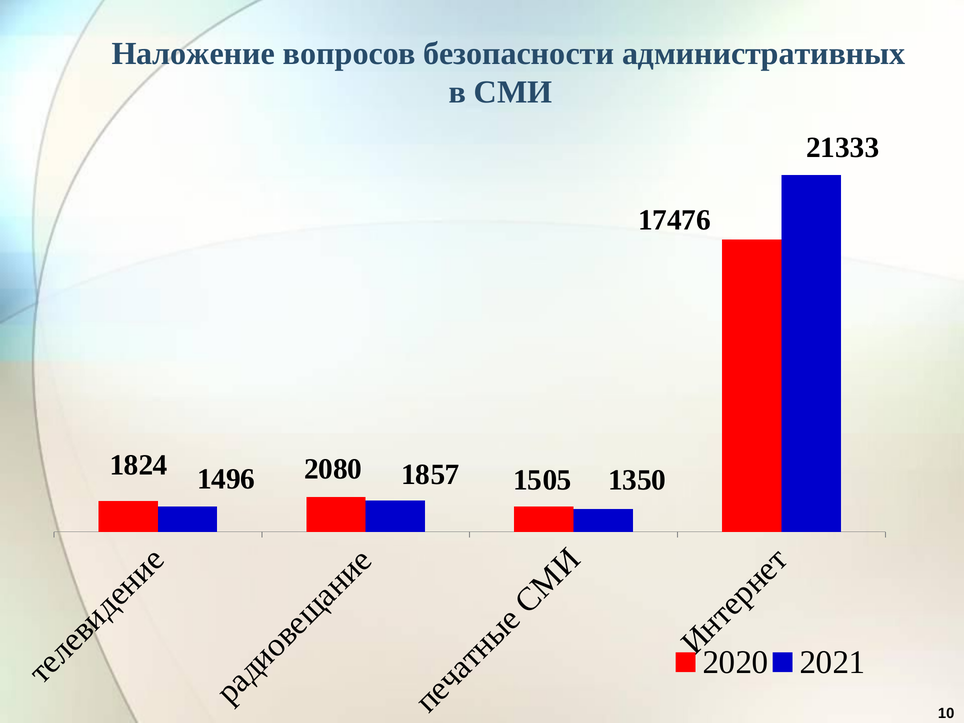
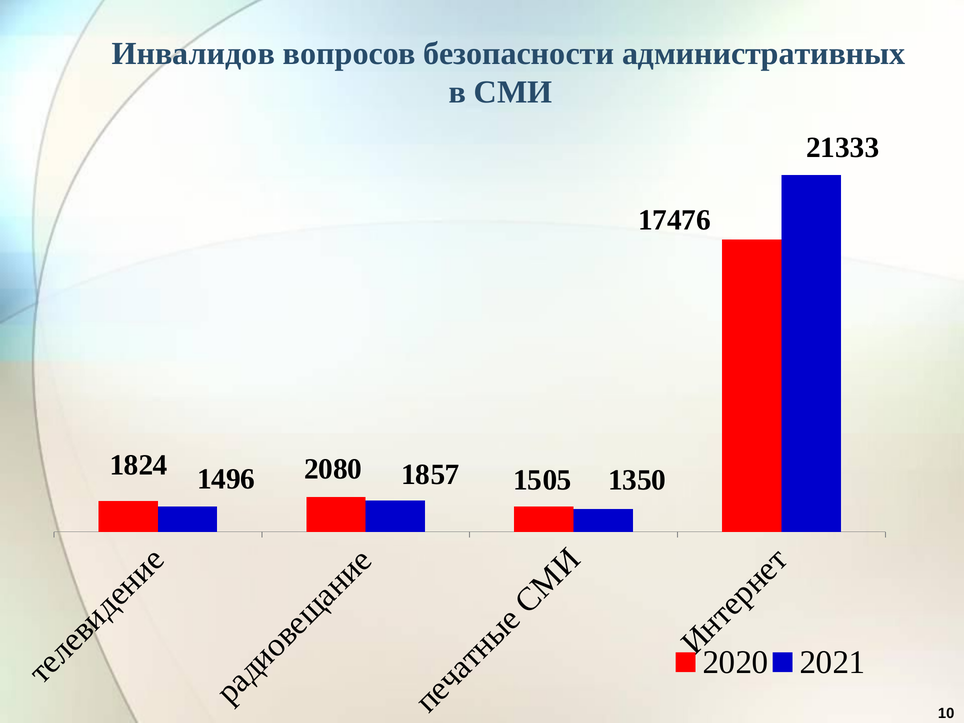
Наложение: Наложение -> Инвалидов
